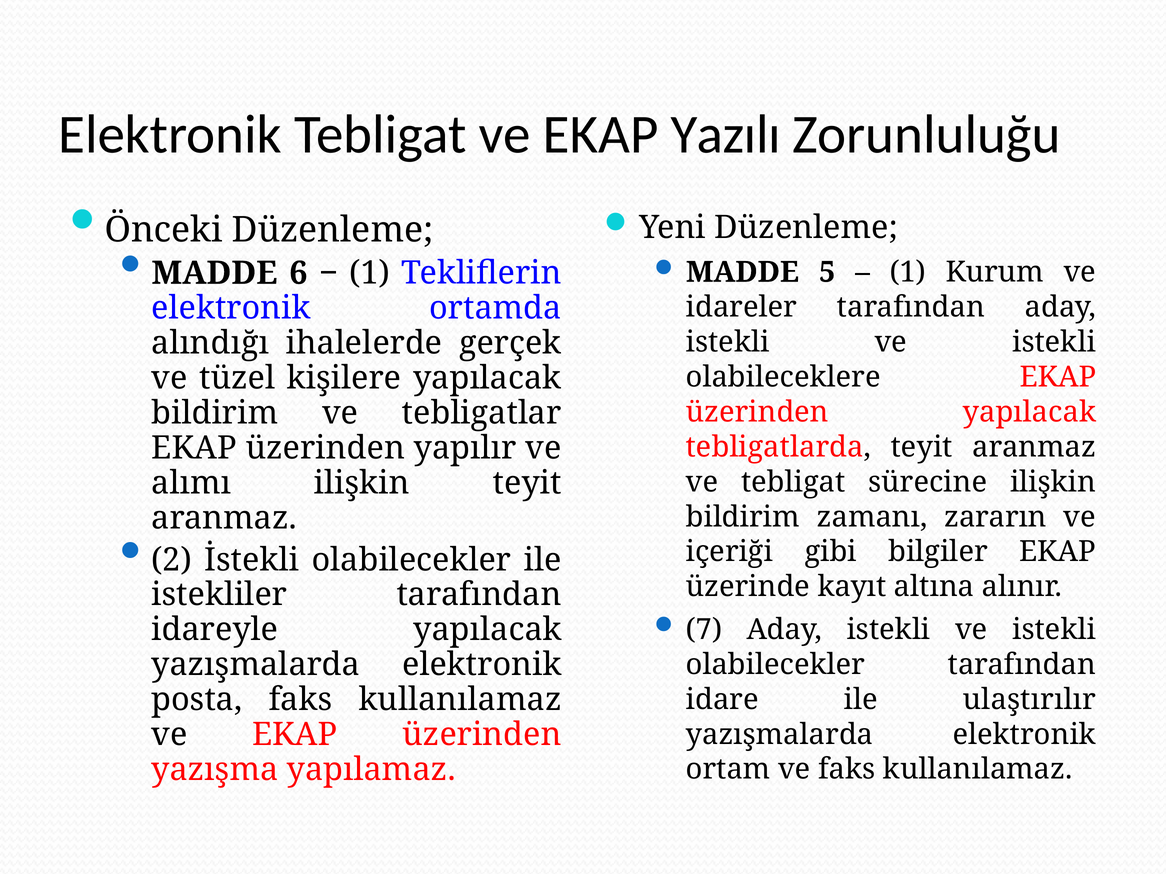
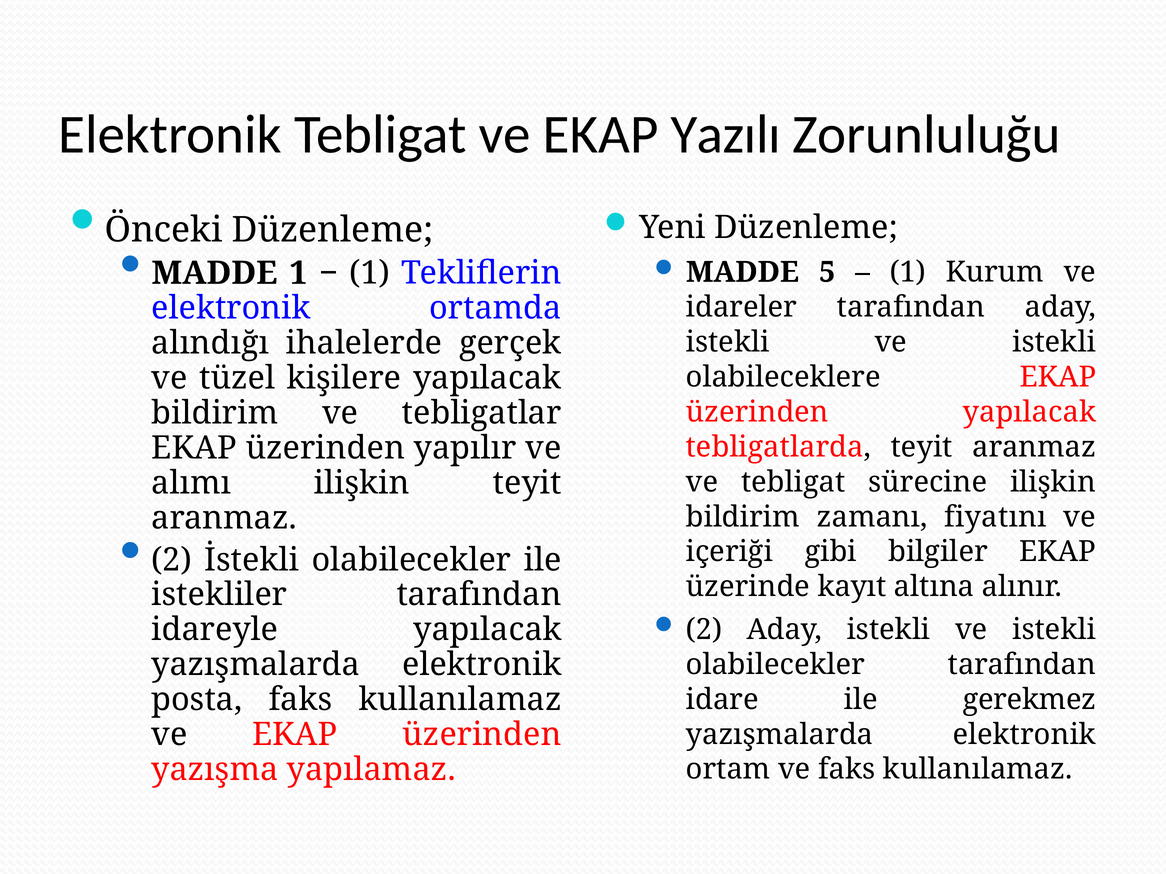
MADDE 6: 6 -> 1
zararın: zararın -> fiyatını
7 at (704, 630): 7 -> 2
ulaştırılır: ulaştırılır -> gerekmez
